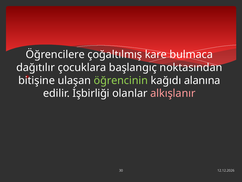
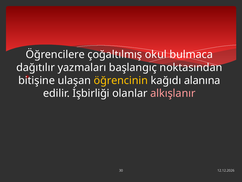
kare: kare -> okul
çocuklara: çocuklara -> yazmaları
öğrencinin colour: light green -> yellow
